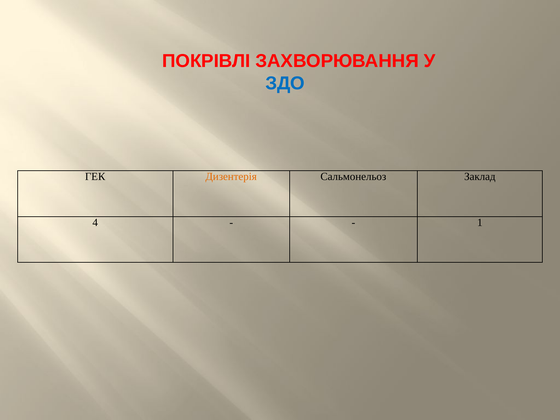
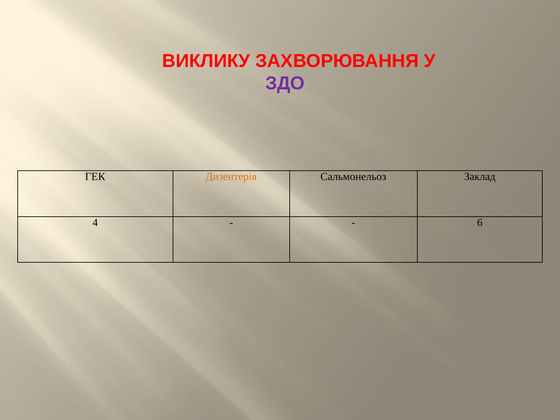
ПОКРІВЛІ: ПОКРІВЛІ -> ВИКЛИКУ
ЗДО colour: blue -> purple
1: 1 -> 6
